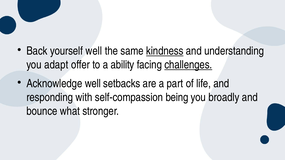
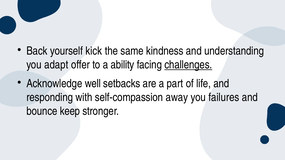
yourself well: well -> kick
kindness underline: present -> none
being: being -> away
broadly: broadly -> failures
what: what -> keep
